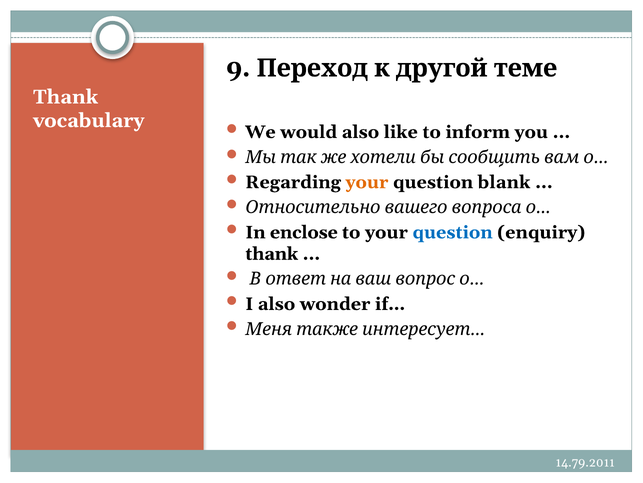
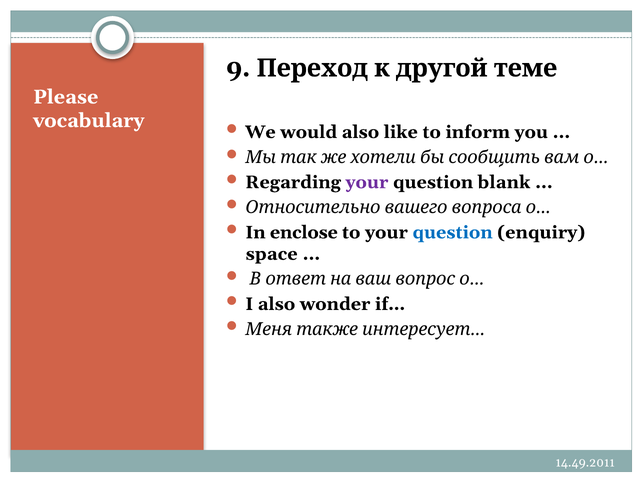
Thank at (66, 97): Thank -> Please
your at (367, 182) colour: orange -> purple
thank at (272, 253): thank -> space
14.79.2011: 14.79.2011 -> 14.49.2011
